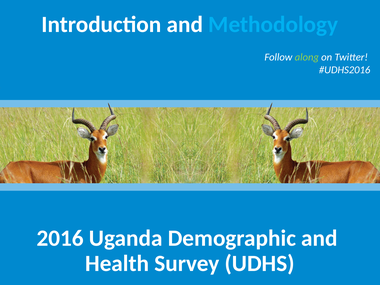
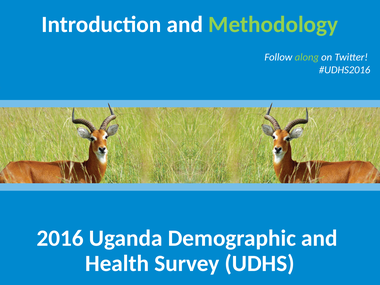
Methodology colour: light blue -> light green
